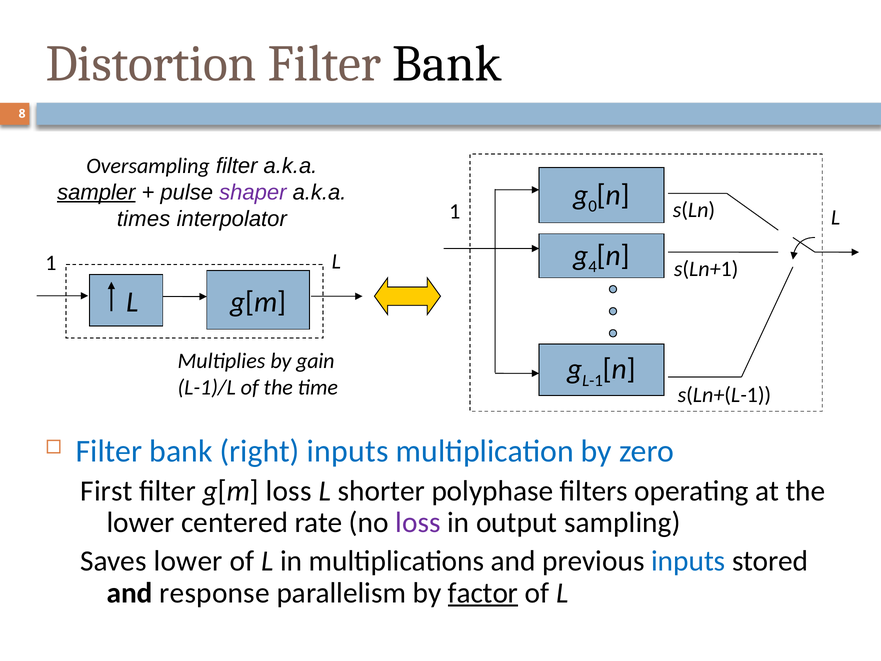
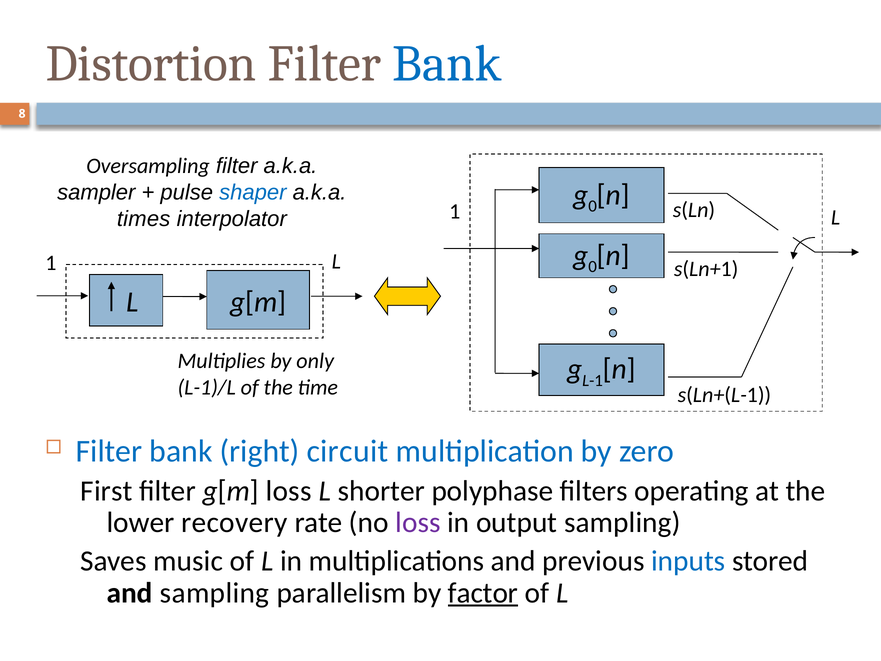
Bank at (447, 64) colour: black -> blue
sampler underline: present -> none
shaper colour: purple -> blue
4 at (593, 267): 4 -> 0
gain: gain -> only
right inputs: inputs -> circuit
centered: centered -> recovery
Saves lower: lower -> music
and response: response -> sampling
